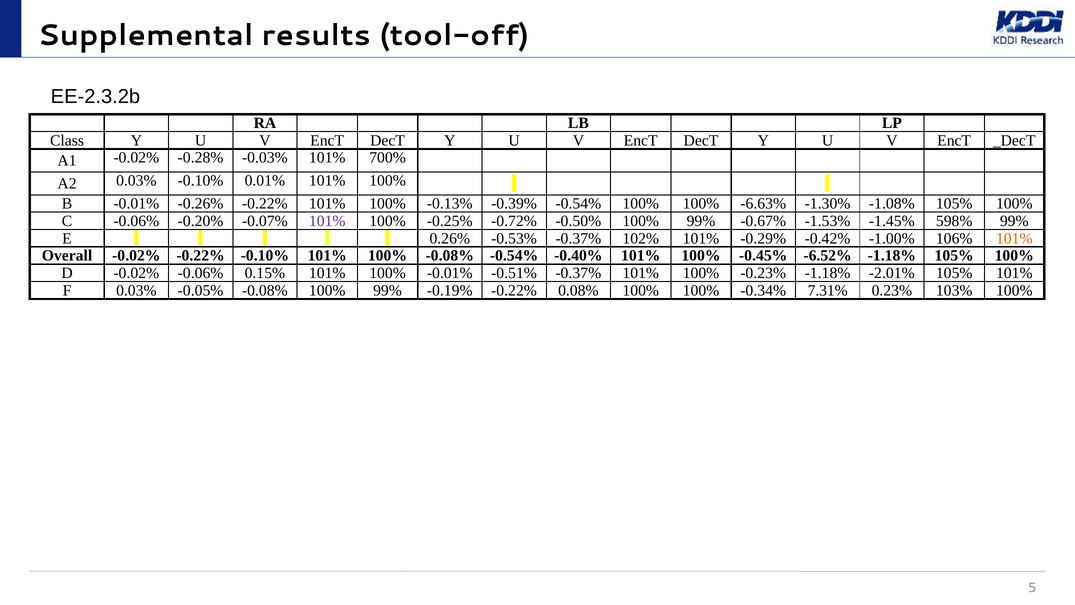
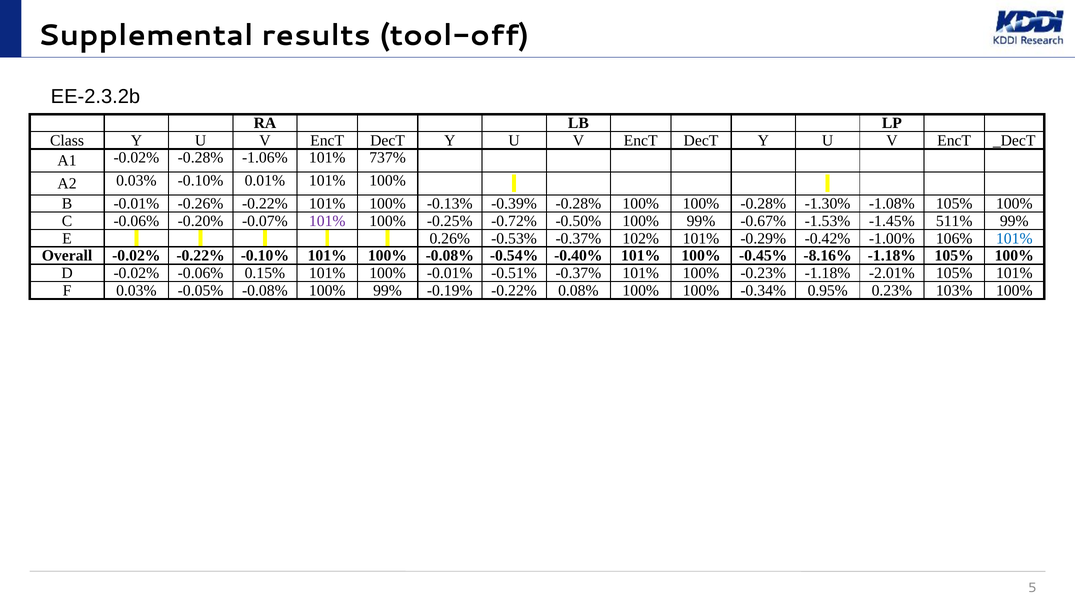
-0.03%: -0.03% -> -1.06%
700%: 700% -> 737%
-0.39% -0.54%: -0.54% -> -0.28%
100% -6.63%: -6.63% -> -0.28%
598%: 598% -> 511%
101% at (1014, 238) colour: orange -> blue
-6.52%: -6.52% -> -8.16%
7.31%: 7.31% -> 0.95%
